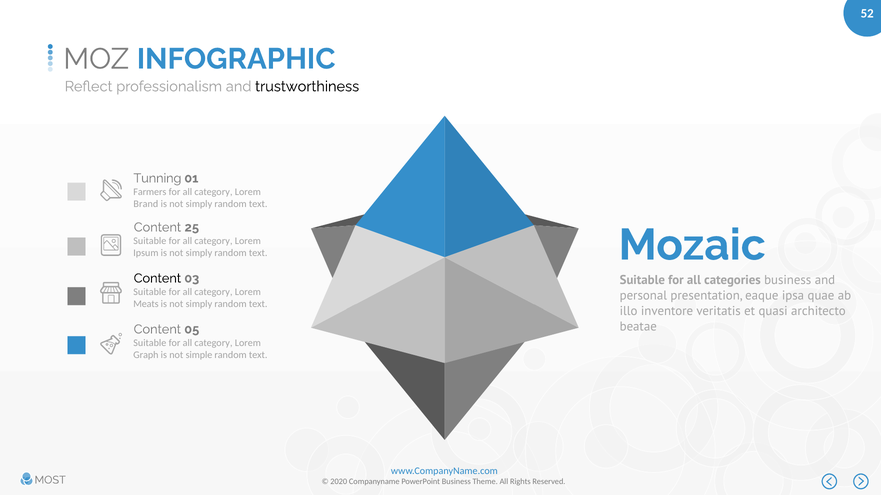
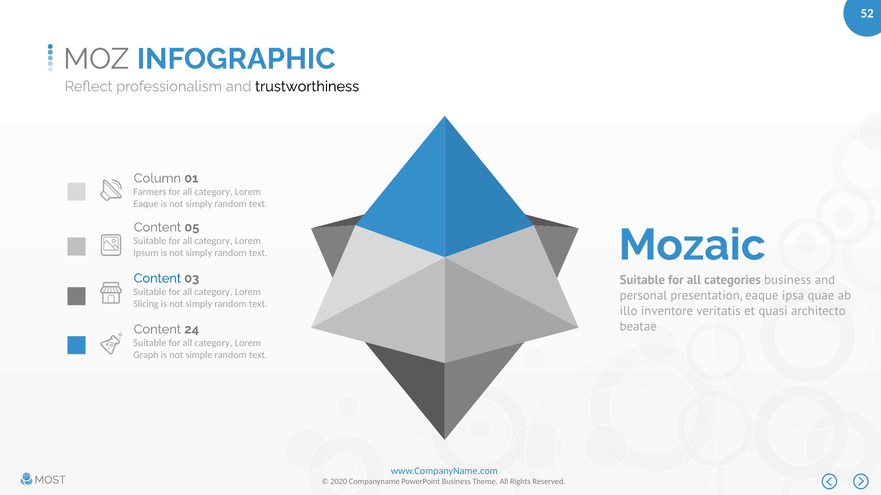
Tunning: Tunning -> Column
Brand at (146, 204): Brand -> Eaque
25: 25 -> 05
Content at (157, 279) colour: black -> blue
Meats: Meats -> Slicing
05: 05 -> 24
